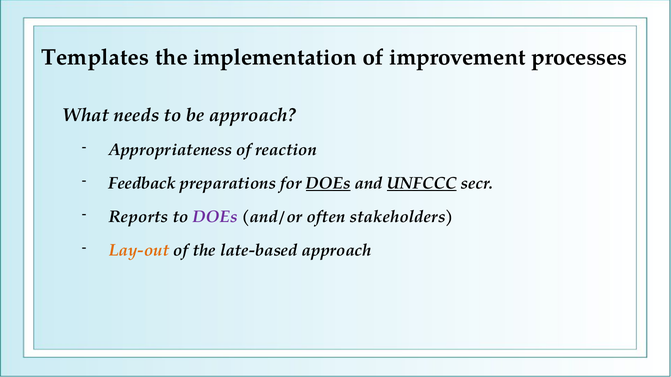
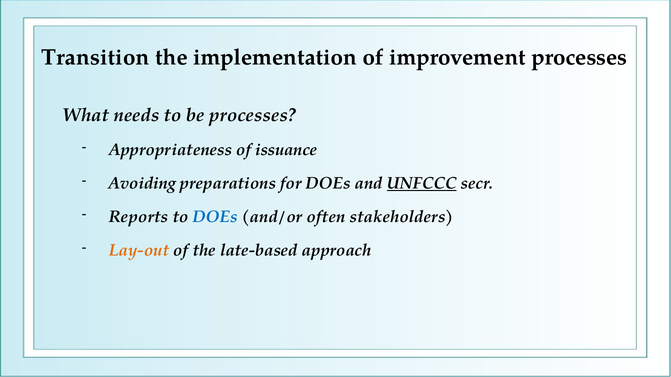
Templates: Templates -> Transition
be approach: approach -> processes
reaction: reaction -> issuance
Feedback: Feedback -> Avoiding
DOEs at (328, 183) underline: present -> none
DOEs at (215, 217) colour: purple -> blue
